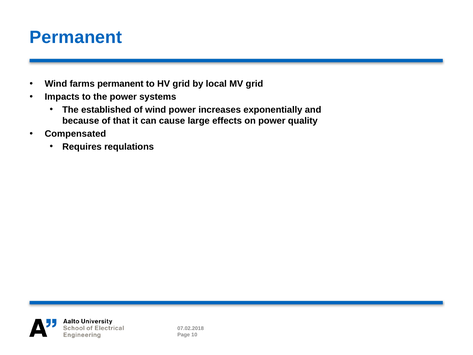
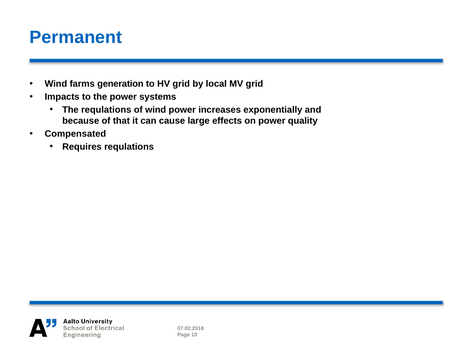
farms permanent: permanent -> generation
The established: established -> requlations
